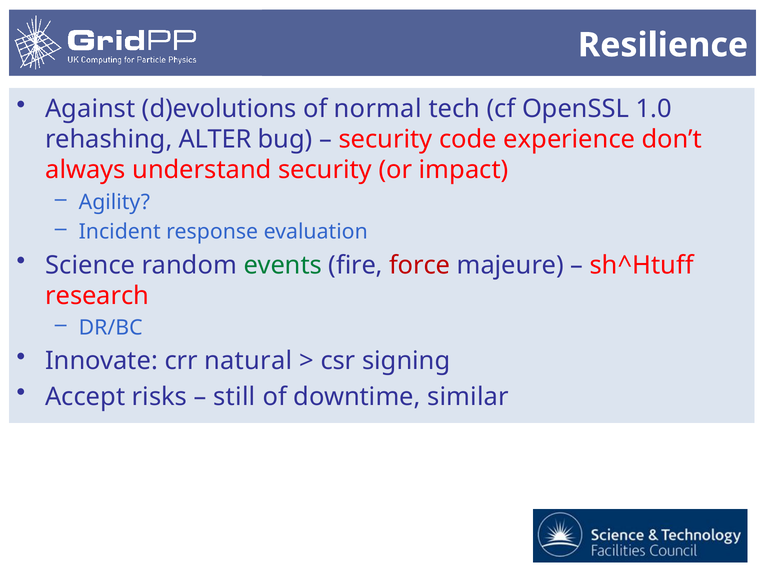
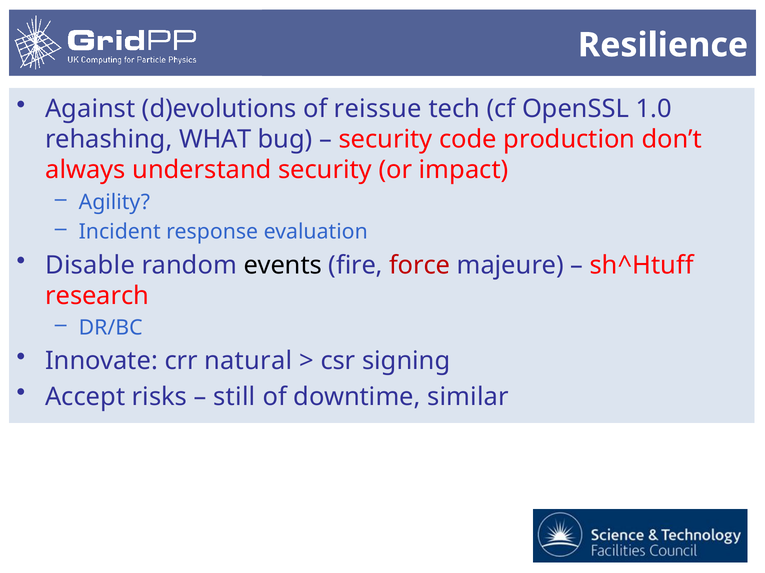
normal: normal -> reissue
ALTER: ALTER -> WHAT
experience: experience -> production
Science: Science -> Disable
events colour: green -> black
